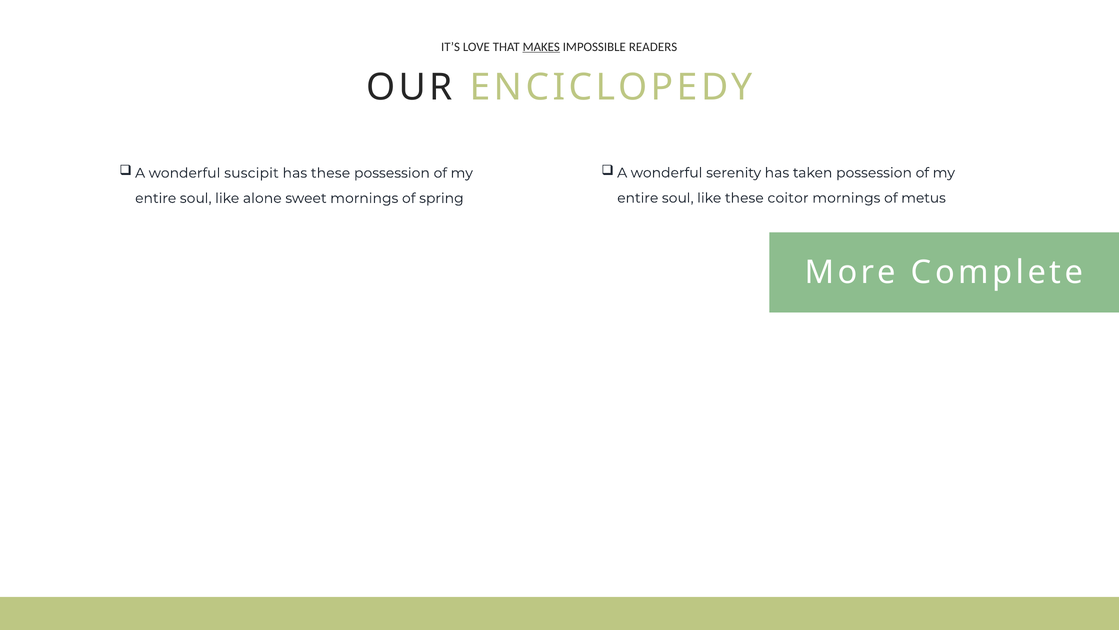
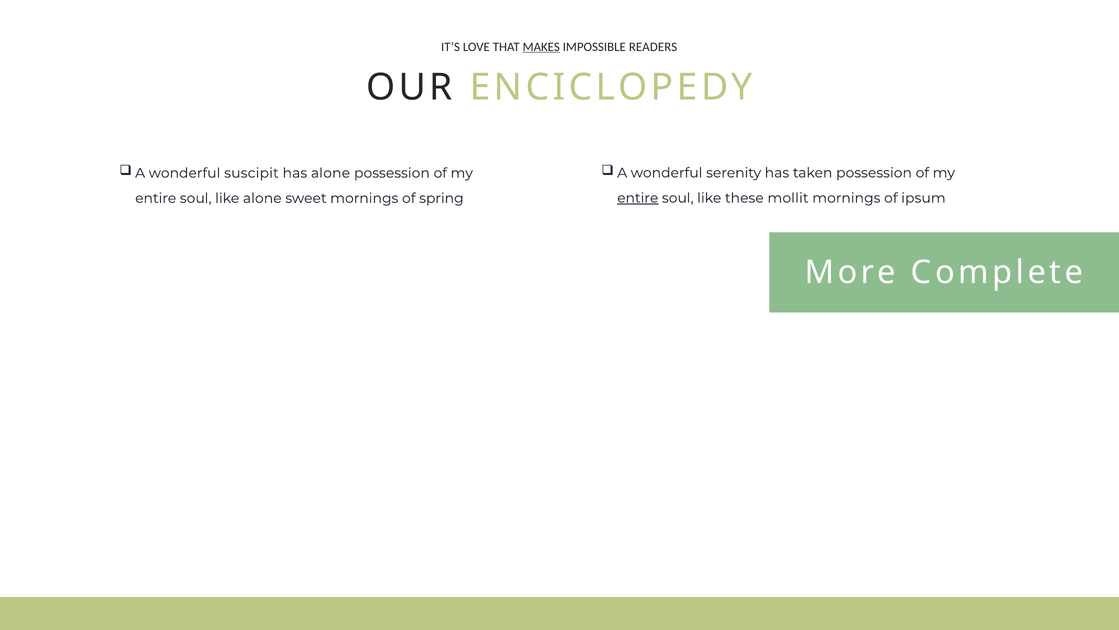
has these: these -> alone
entire at (638, 198) underline: none -> present
coitor: coitor -> mollit
metus: metus -> ipsum
